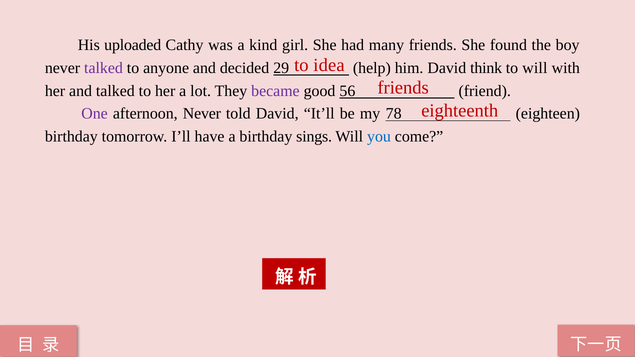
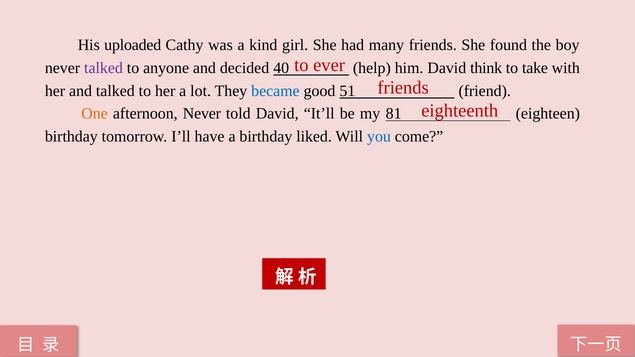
idea: idea -> ever
29: 29 -> 40
to will: will -> take
became colour: purple -> blue
56: 56 -> 51
One colour: purple -> orange
78: 78 -> 81
sings: sings -> liked
